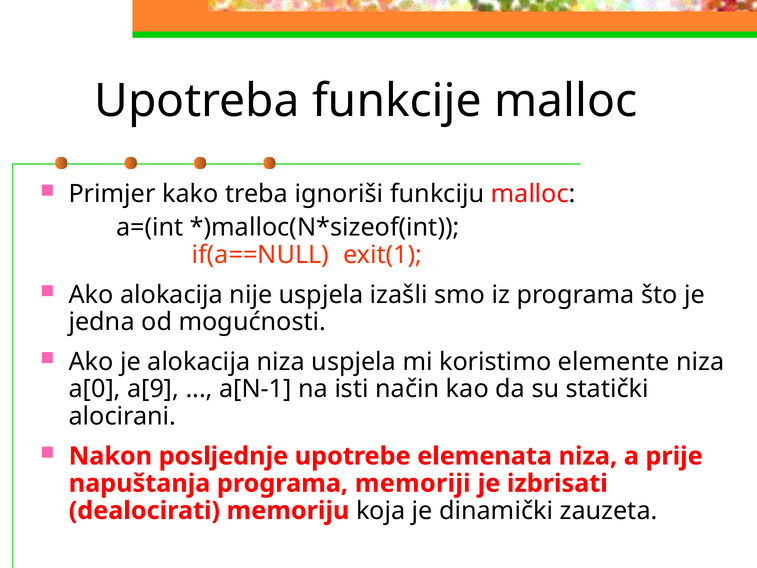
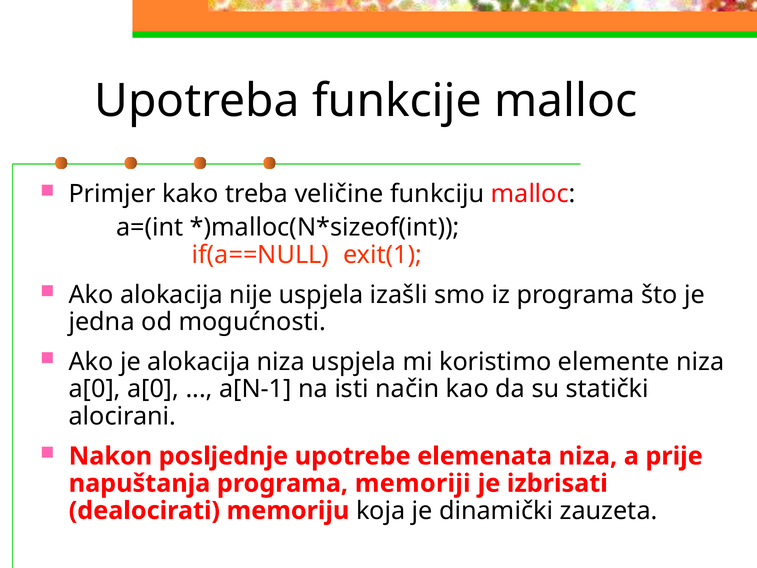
ignoriši: ignoriši -> veličine
a[0 a[9: a[9 -> a[0
